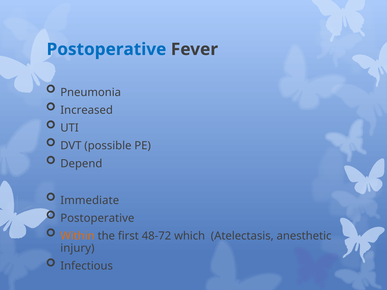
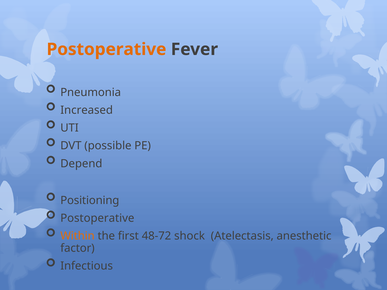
Postoperative at (106, 49) colour: blue -> orange
Immediate: Immediate -> Positioning
which: which -> shock
injury: injury -> factor
